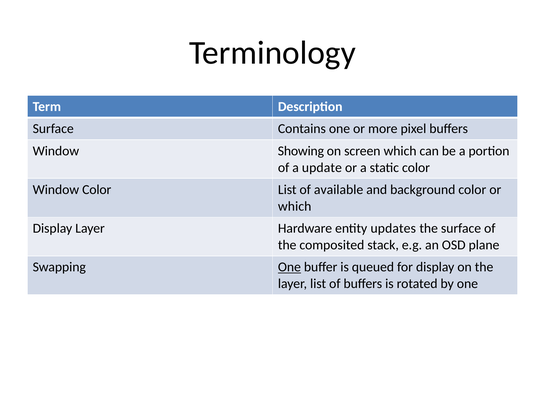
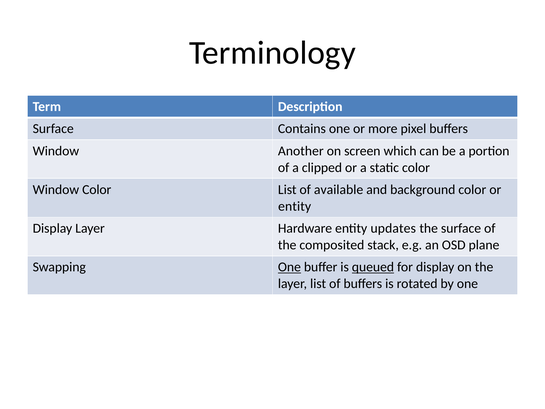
Showing: Showing -> Another
update: update -> clipped
which at (295, 206): which -> entity
queued underline: none -> present
